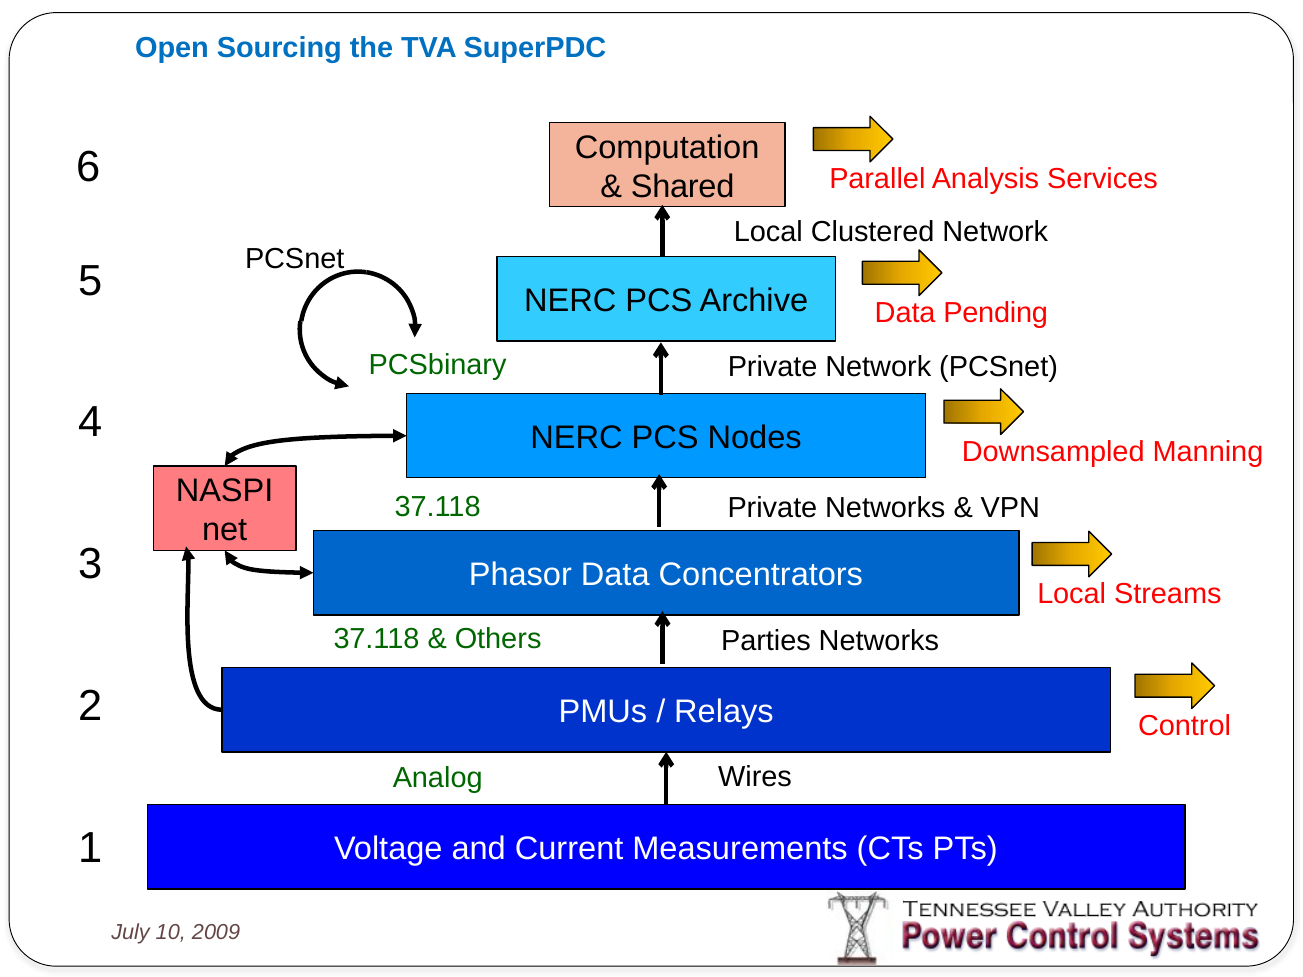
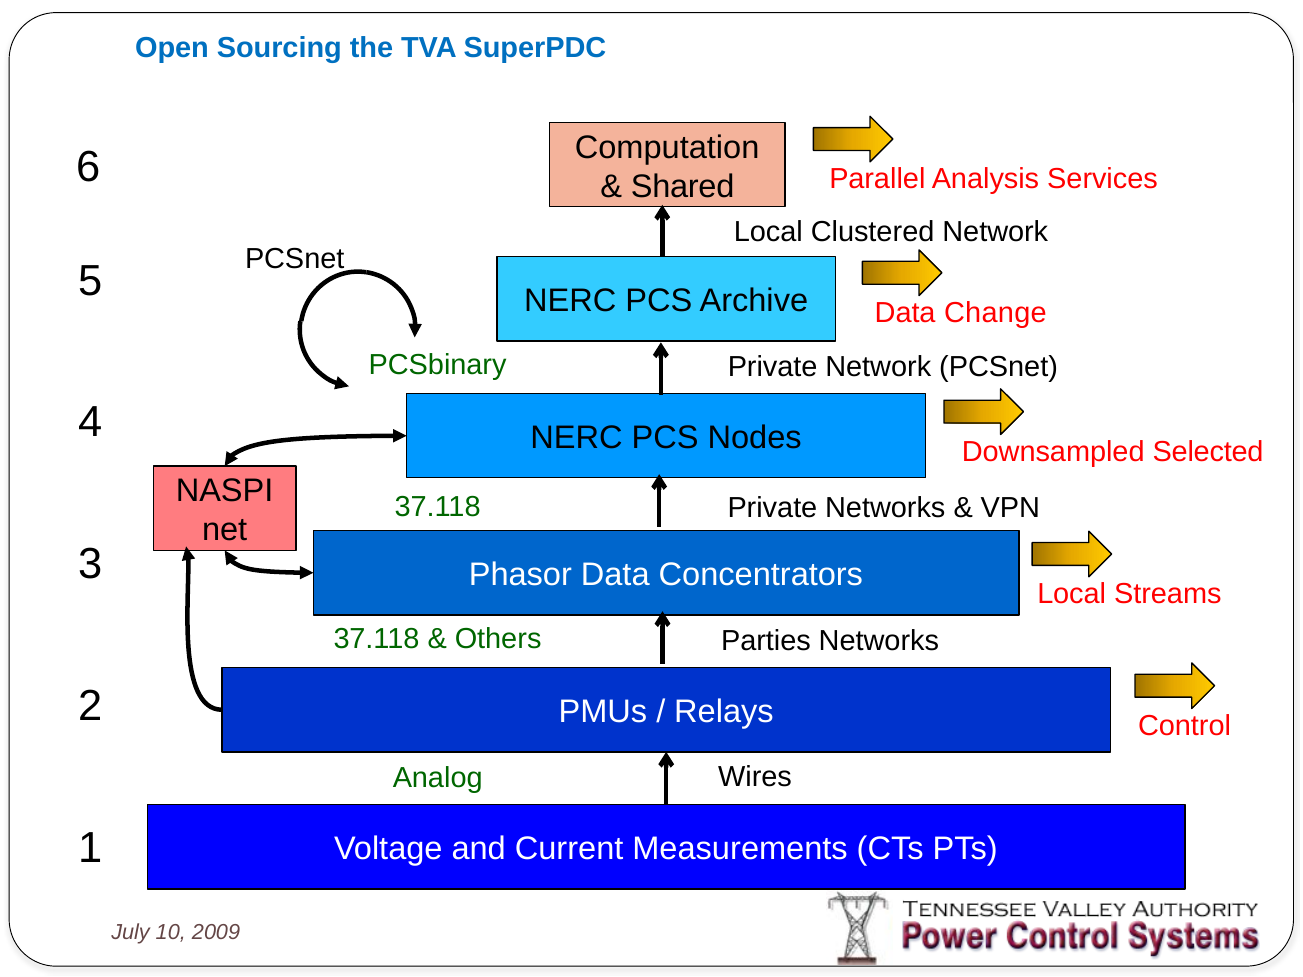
Pending: Pending -> Change
Manning: Manning -> Selected
